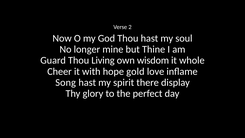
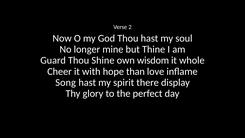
Living: Living -> Shine
gold: gold -> than
